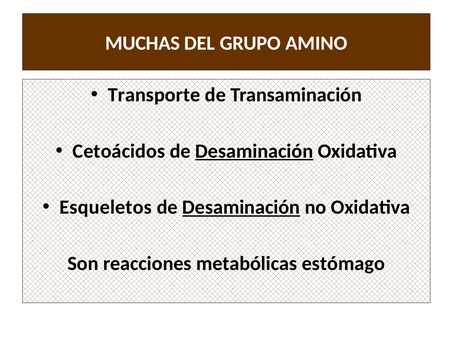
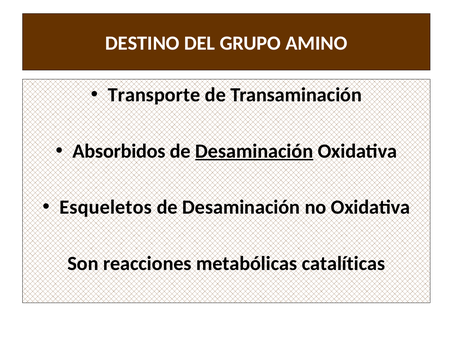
MUCHAS: MUCHAS -> DESTINO
Cetoácidos: Cetoácidos -> Absorbidos
Desaminación at (241, 208) underline: present -> none
estómago: estómago -> catalíticas
